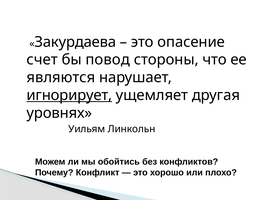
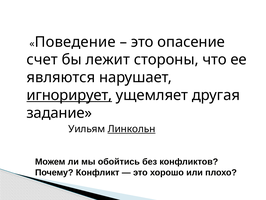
Закурдаева: Закурдаева -> Поведение
повод: повод -> лежит
уровнях: уровнях -> задание
Линкольн underline: none -> present
